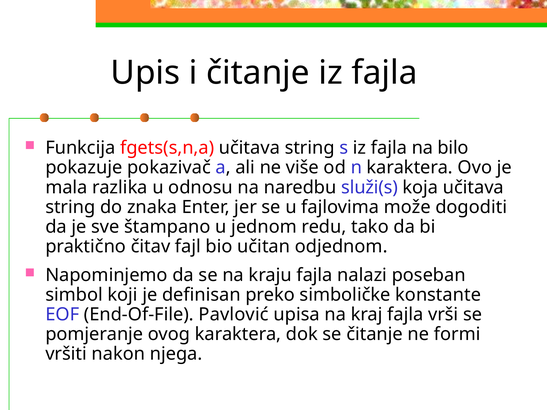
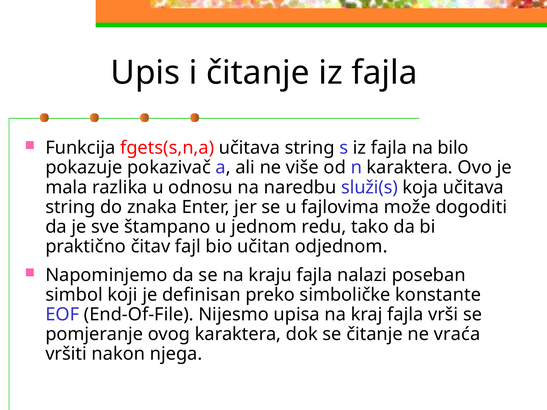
Pavlović: Pavlović -> Nijesmo
formi: formi -> vraća
